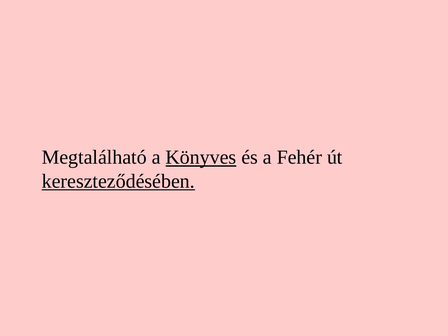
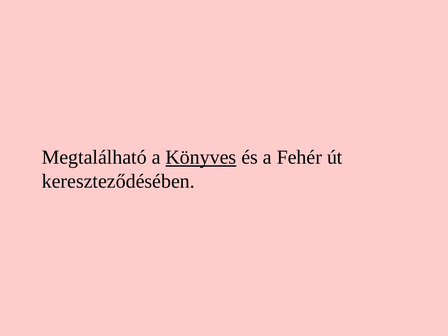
kereszteződésében underline: present -> none
